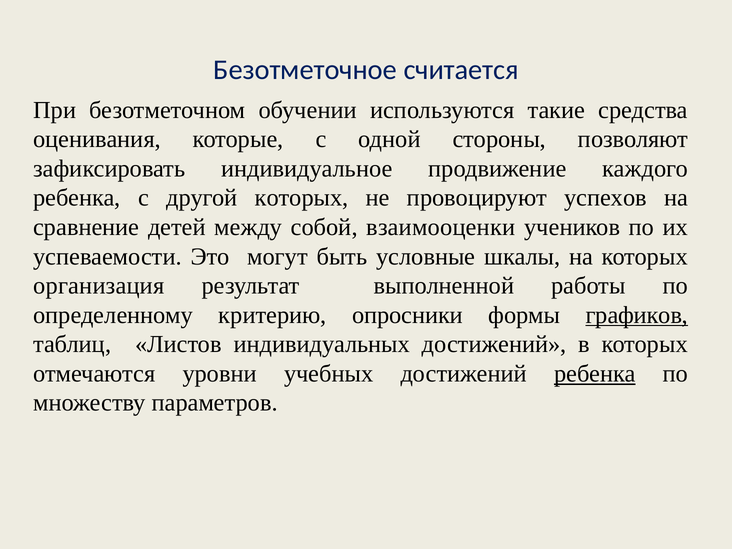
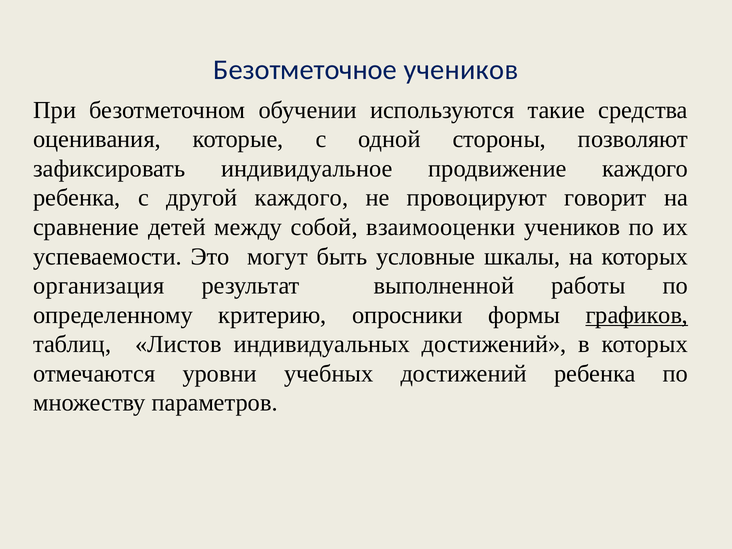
Безотметочное считается: считается -> учеников
другой которых: которых -> каждого
успехов: успехов -> говорит
ребенка at (595, 374) underline: present -> none
